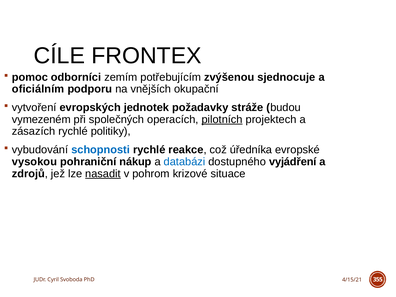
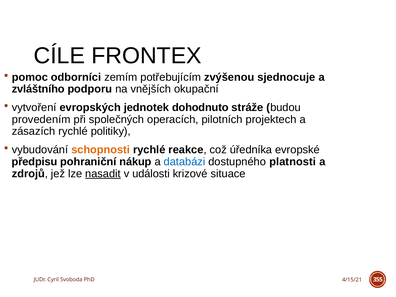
oficiálním: oficiálním -> zvláštního
požadavky: požadavky -> dohodnuto
vymezeném: vymezeném -> provedením
pilotních underline: present -> none
schopnosti colour: blue -> orange
vysokou: vysokou -> předpisu
vyjádření: vyjádření -> platnosti
pohrom: pohrom -> události
